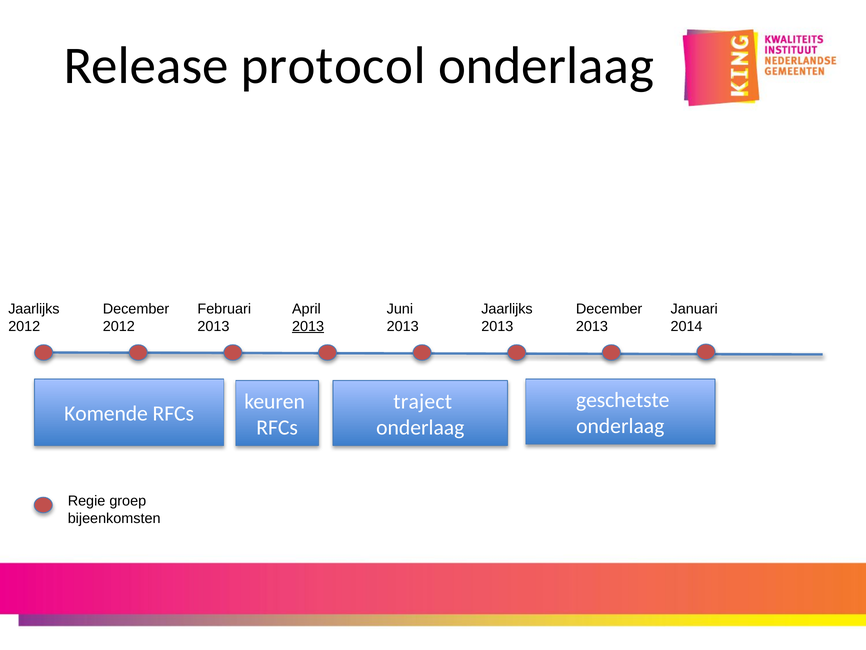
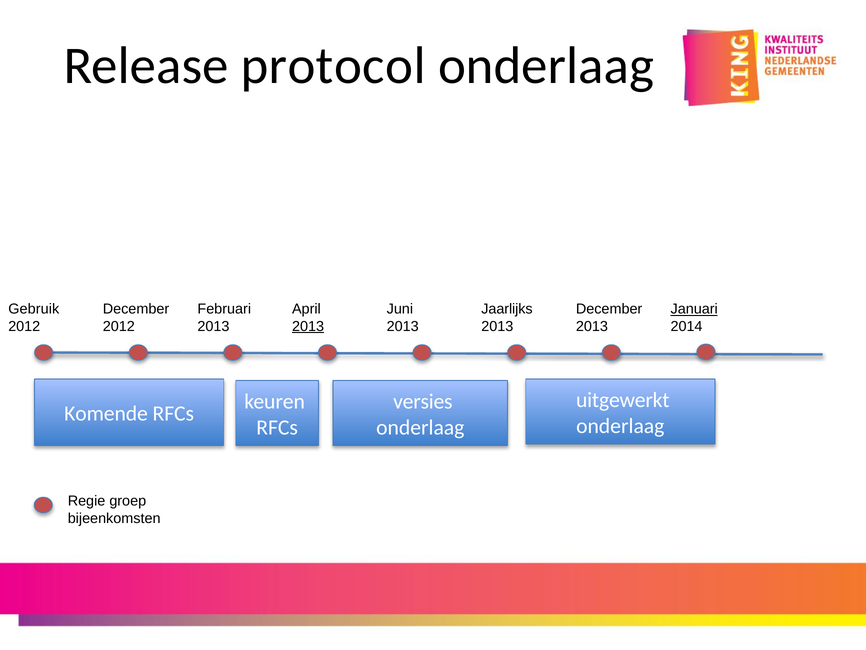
Jaarlijks at (34, 309): Jaarlijks -> Gebruik
Januari underline: none -> present
geschetste: geschetste -> uitgewerkt
traject: traject -> versies
